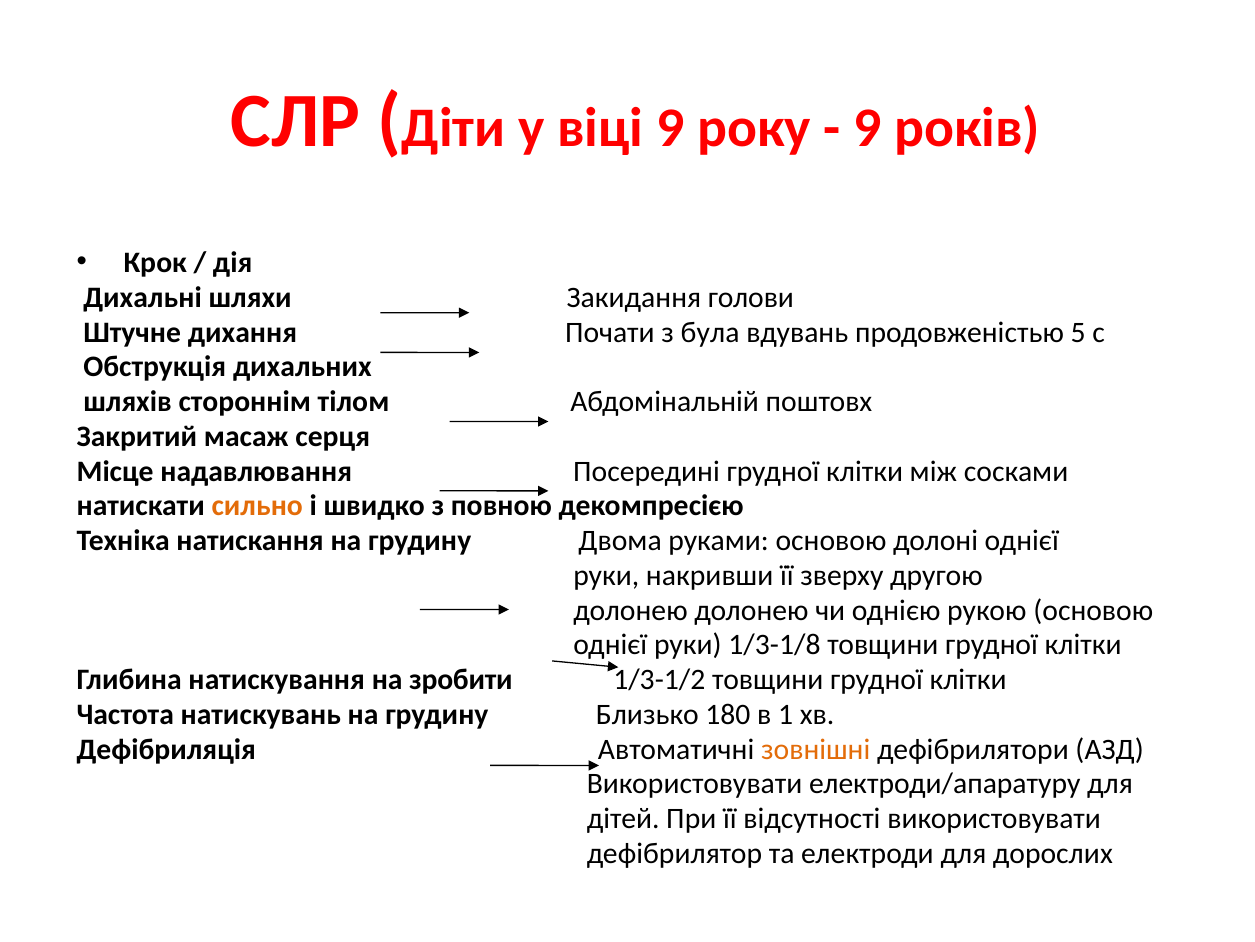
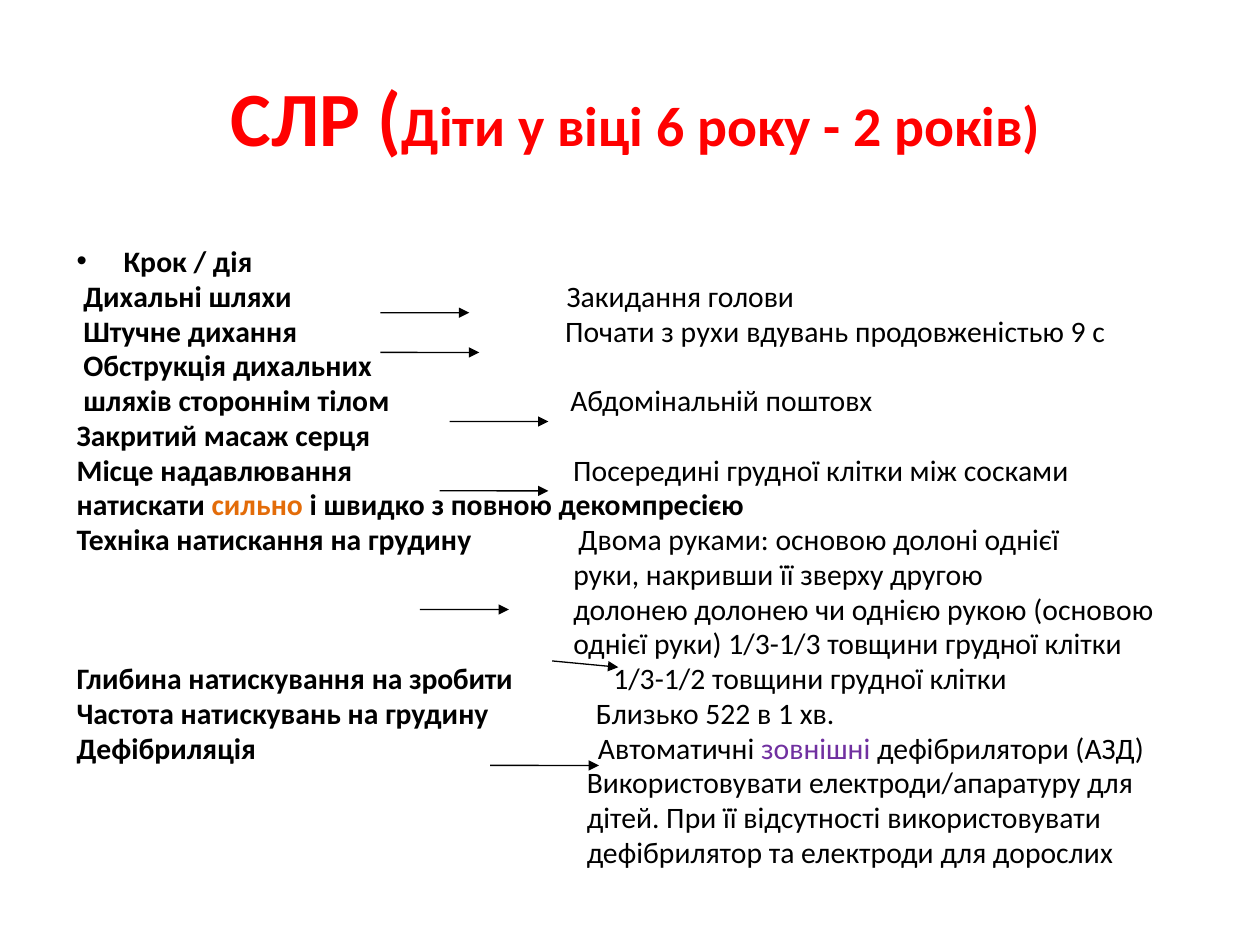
віці 9: 9 -> 6
9 at (867, 128): 9 -> 2
була: була -> рухи
5: 5 -> 9
1/3-1/8: 1/3-1/8 -> 1/3-1/3
180: 180 -> 522
зовнішні colour: orange -> purple
